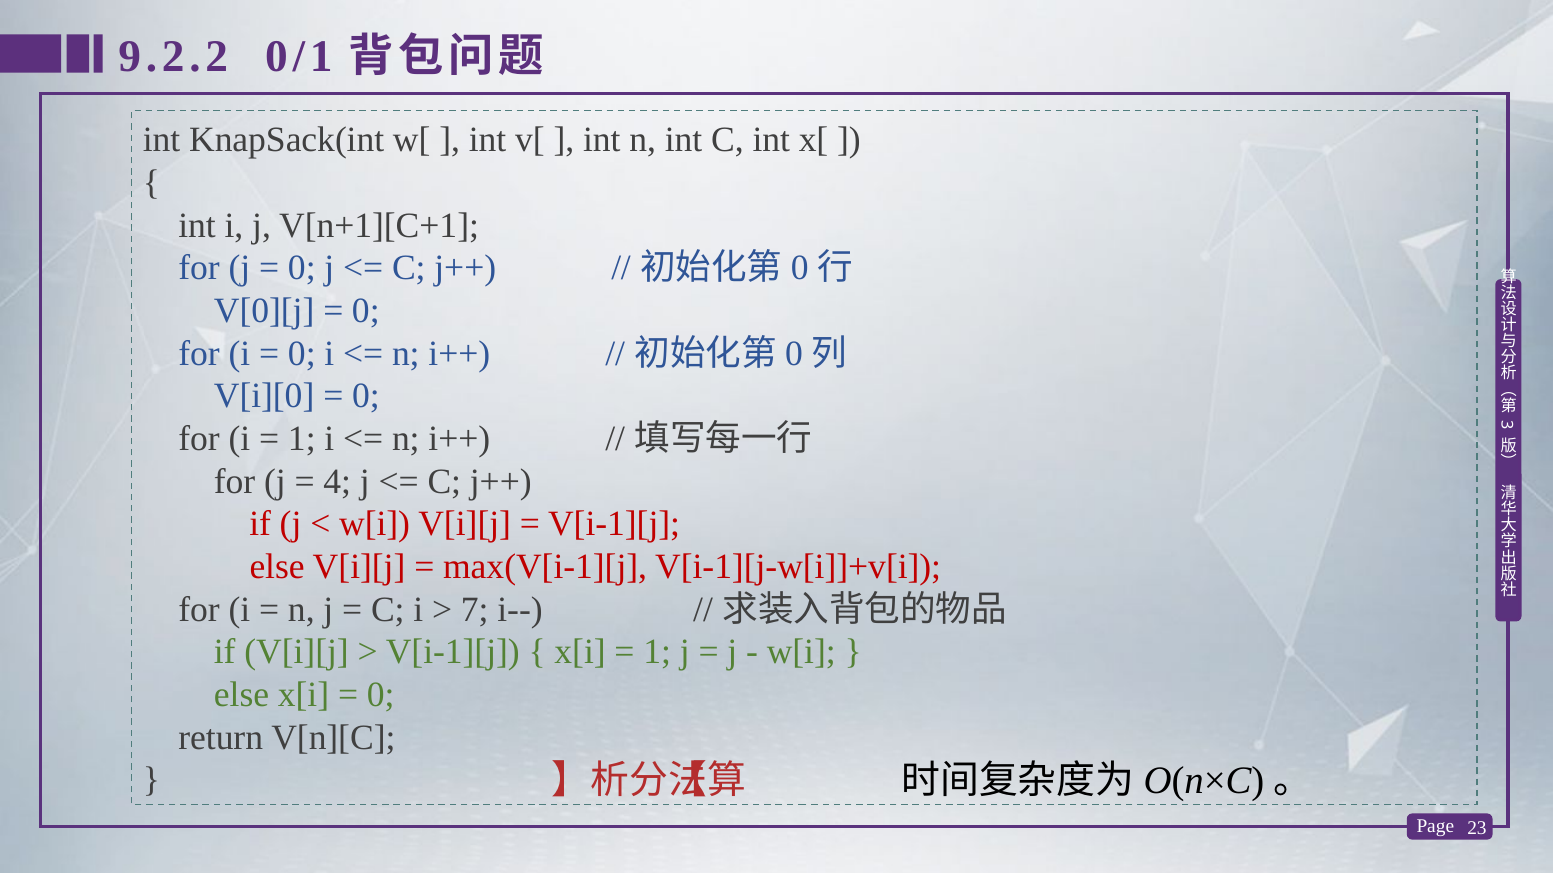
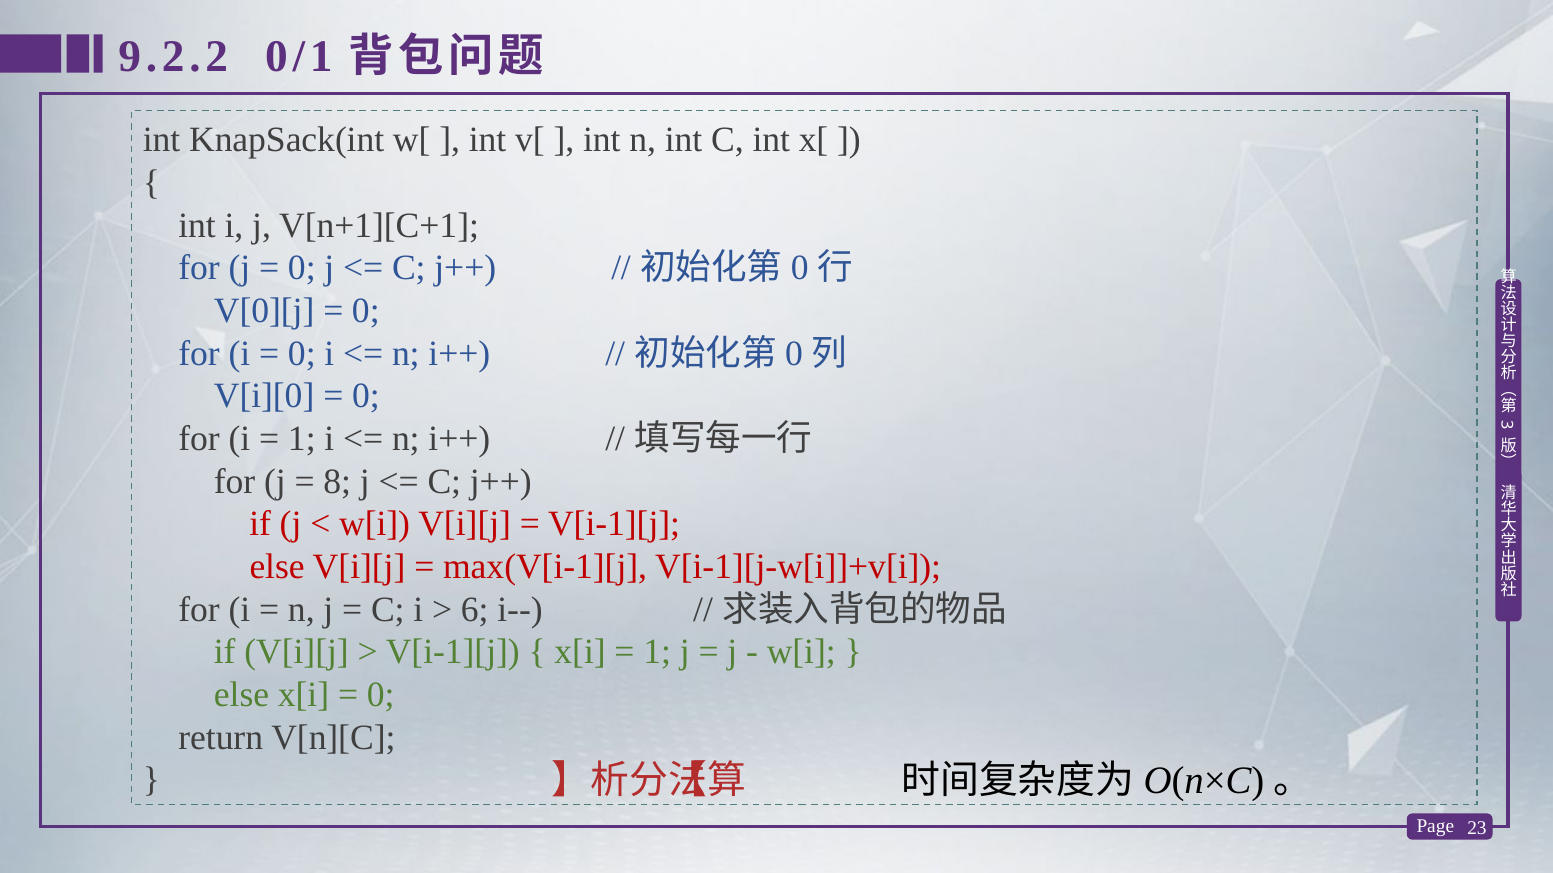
4: 4 -> 8
7: 7 -> 6
